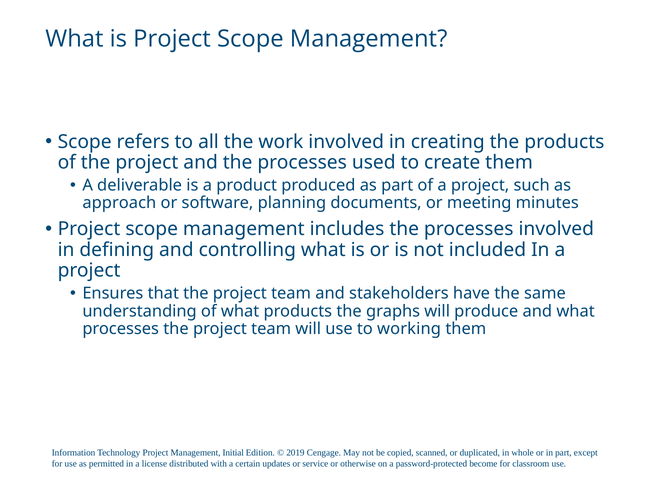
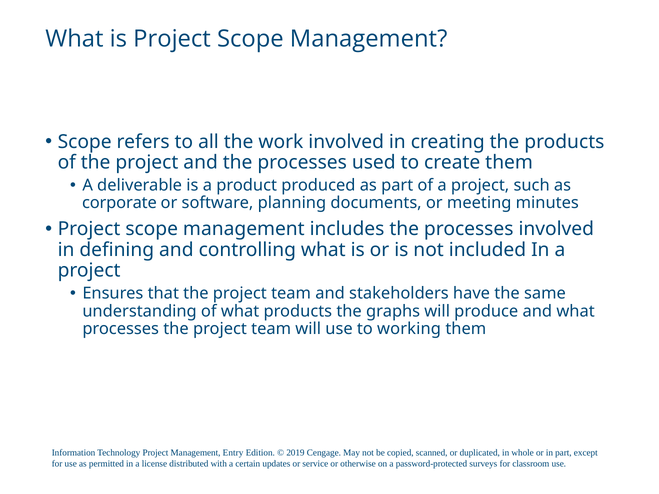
approach: approach -> corporate
Initial: Initial -> Entry
become: become -> surveys
